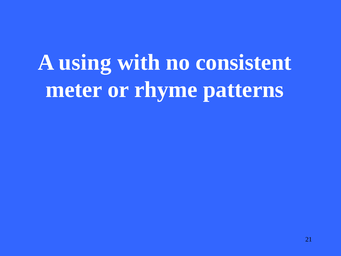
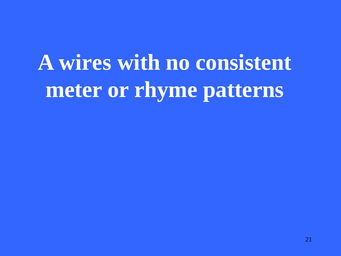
using: using -> wires
